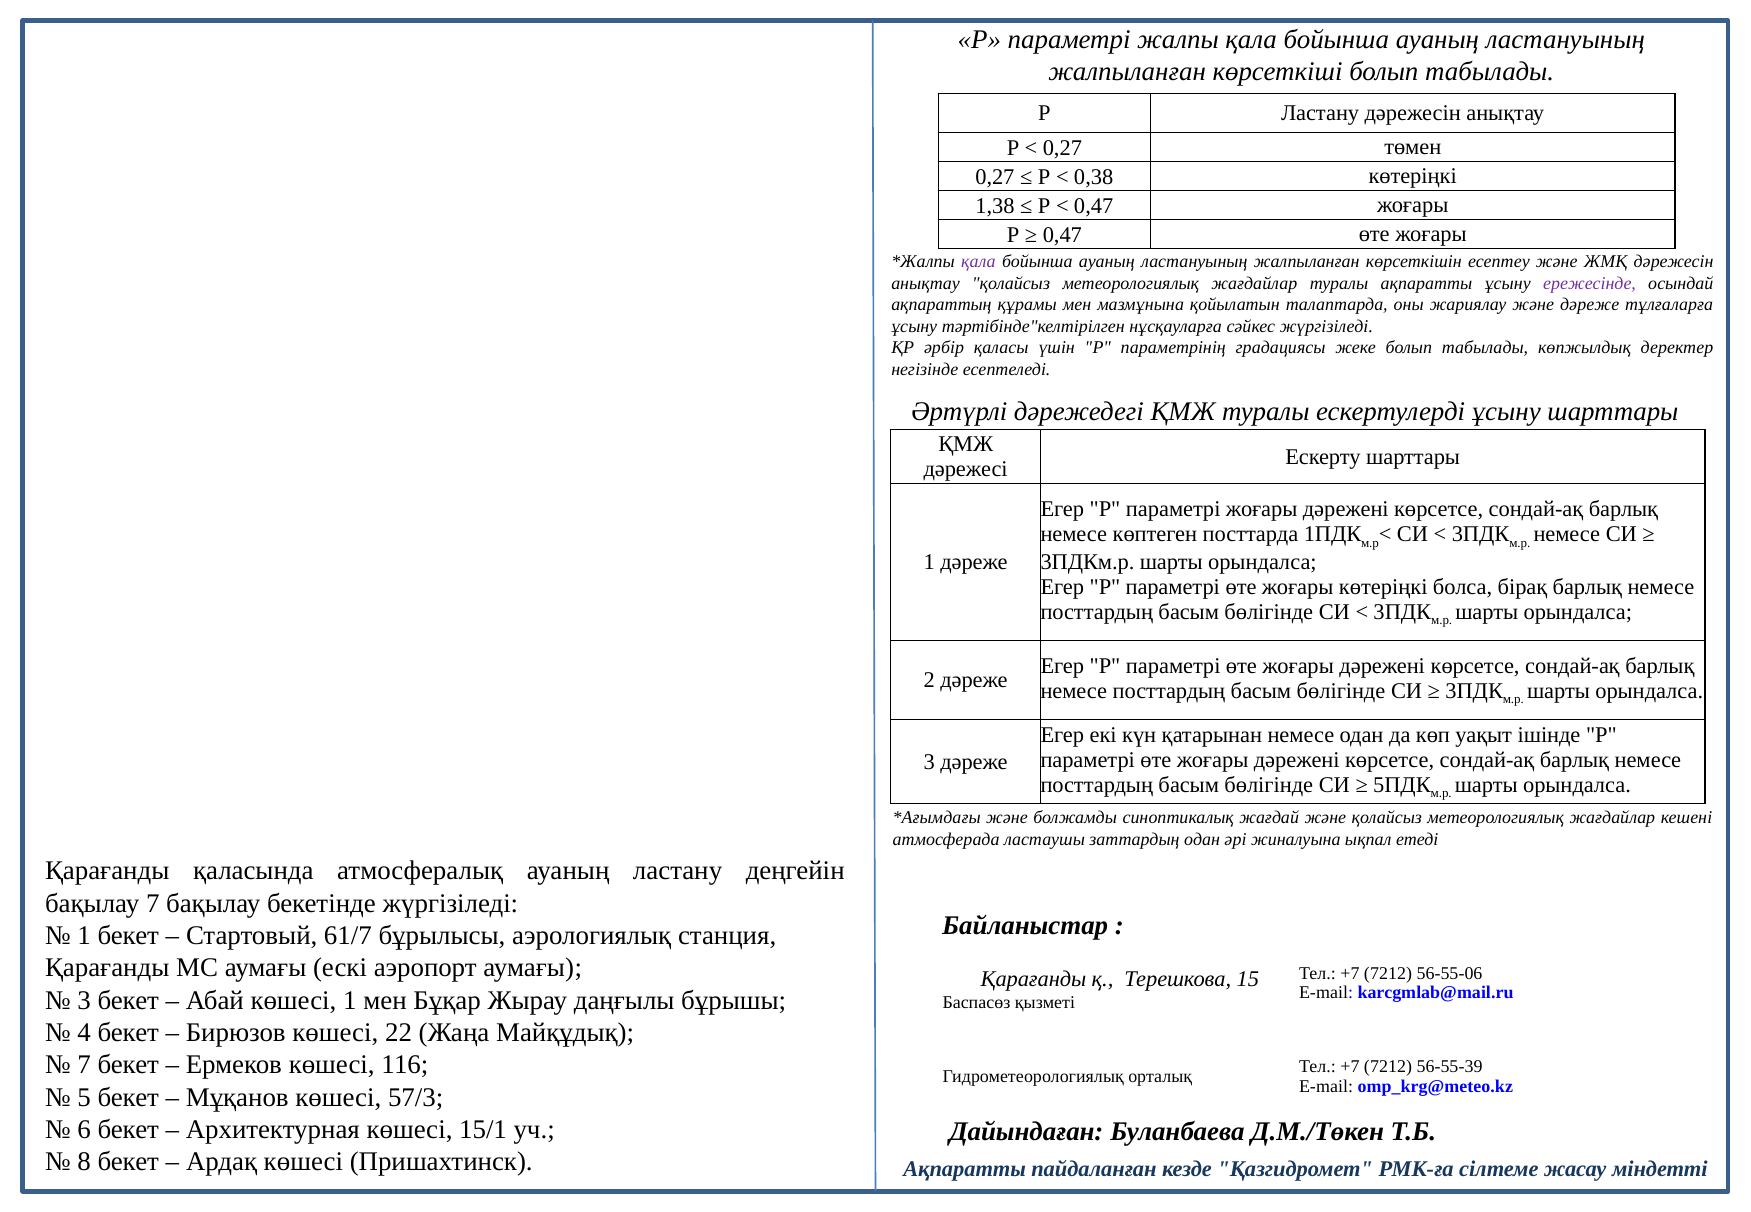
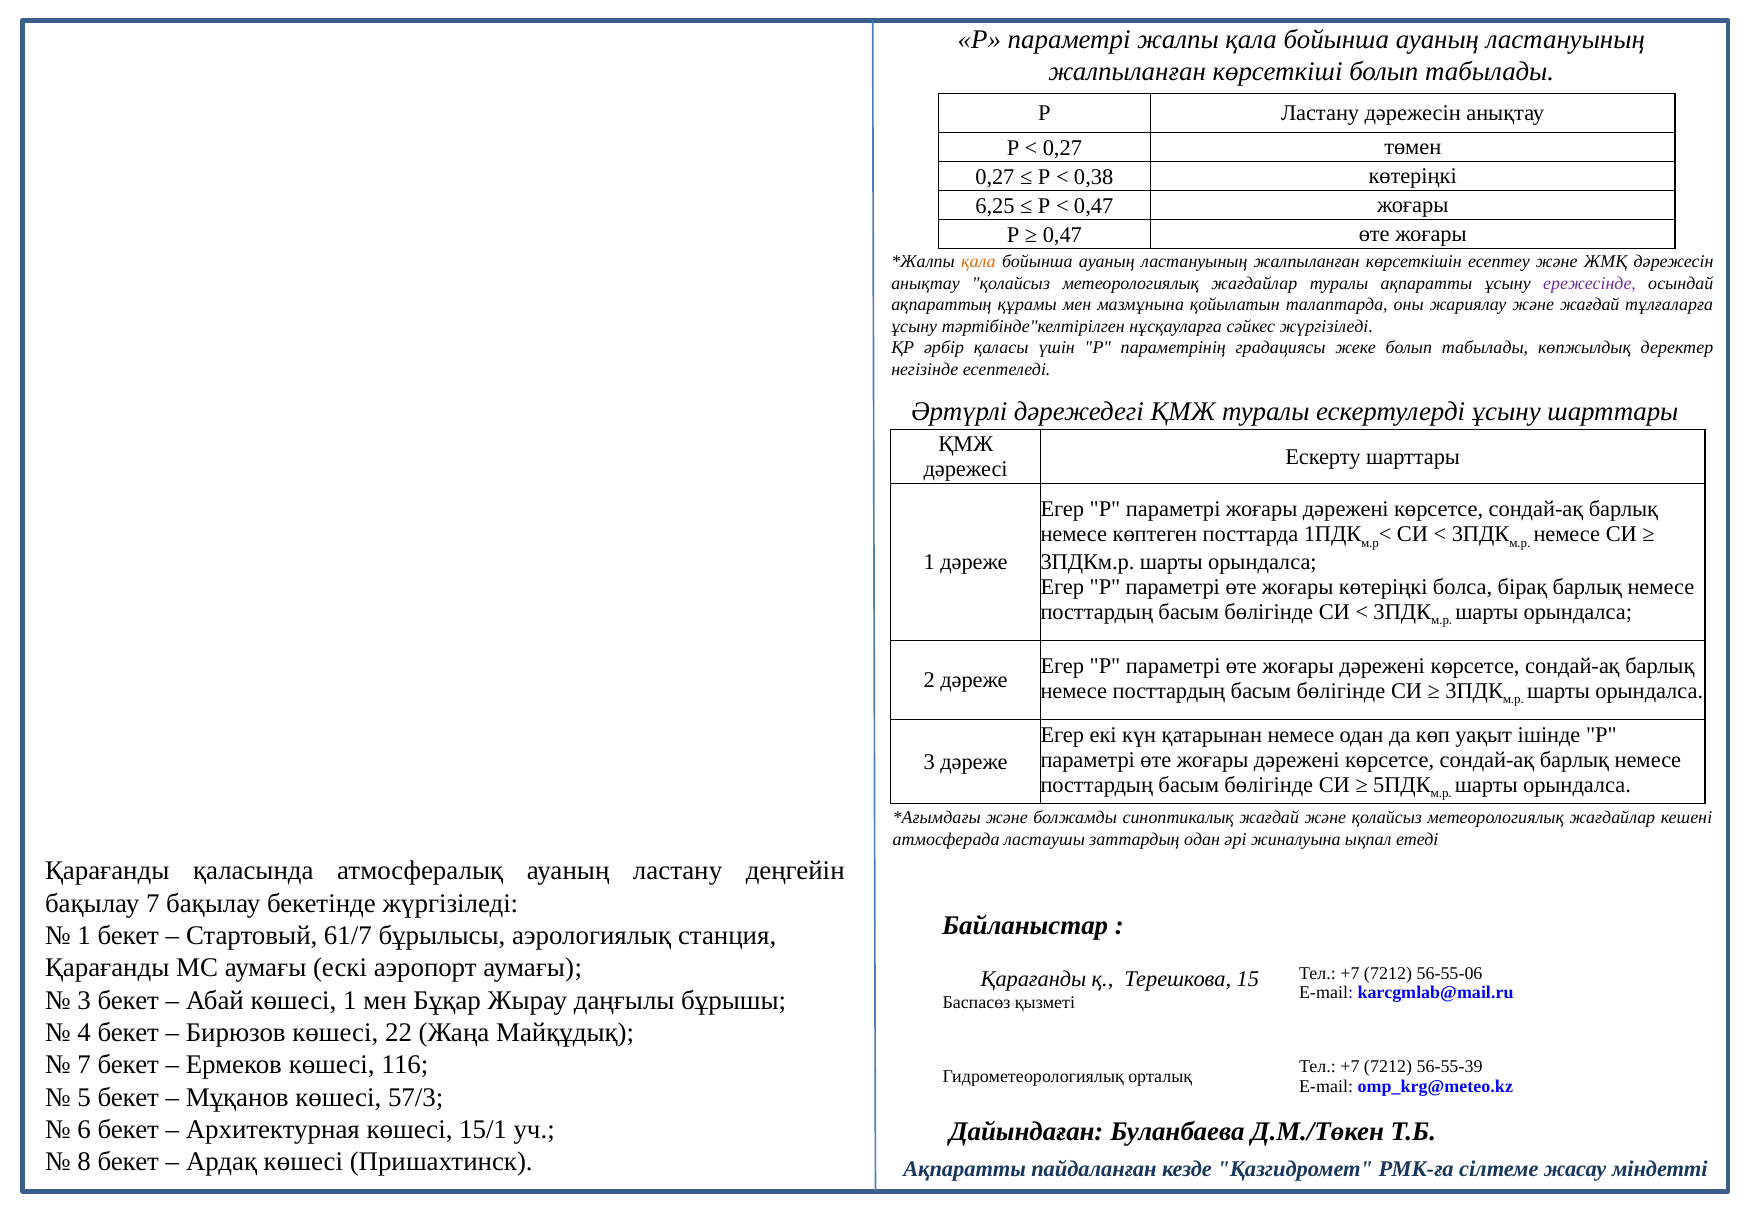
1,38: 1,38 -> 6,25
қала at (978, 262) colour: purple -> orange
және дәреже: дәреже -> жағдай
